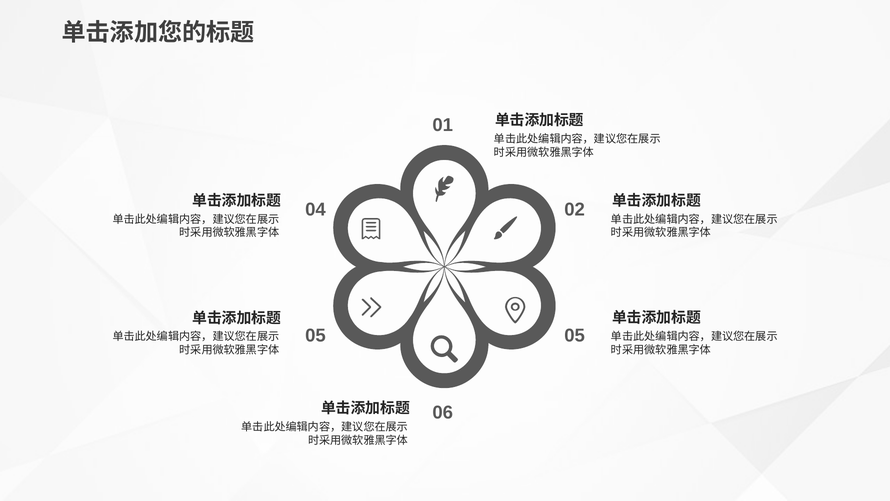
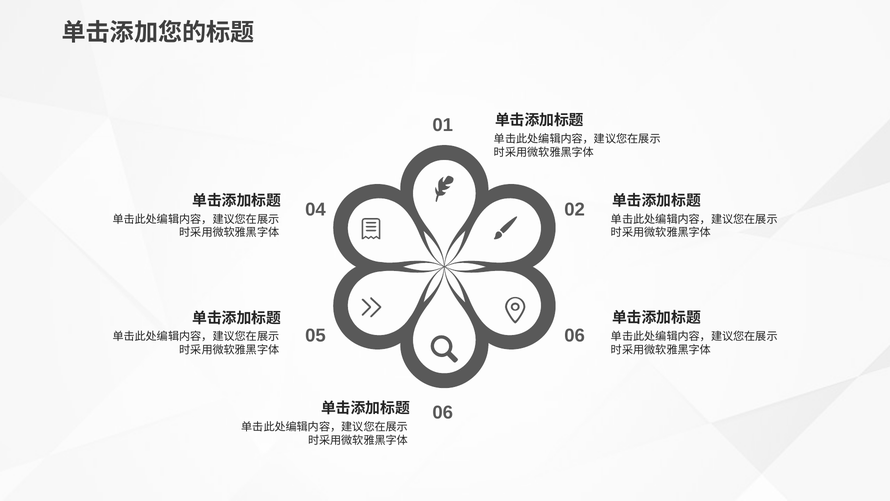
05 05: 05 -> 06
